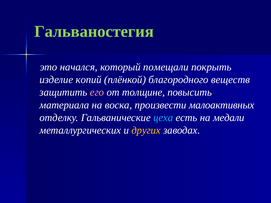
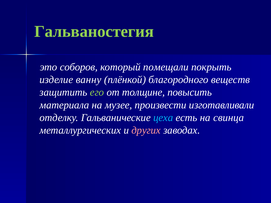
начался: начался -> соборов
копий: копий -> ванну
его colour: pink -> light green
воска: воска -> музее
малоактивных: малоактивных -> изготавливали
медали: медали -> свинца
других colour: yellow -> pink
